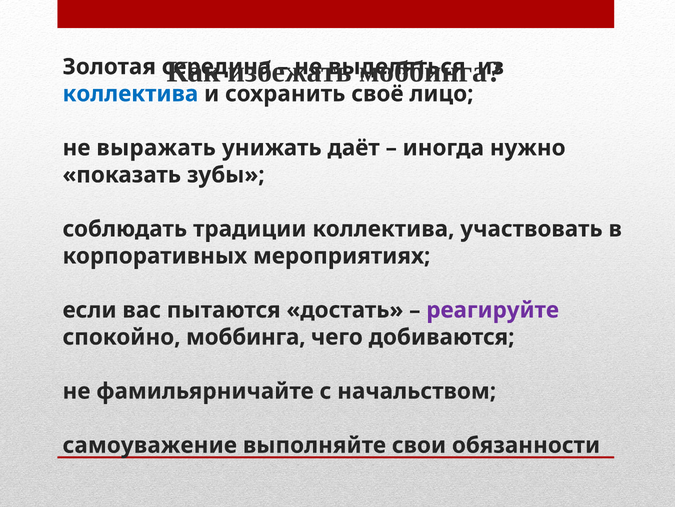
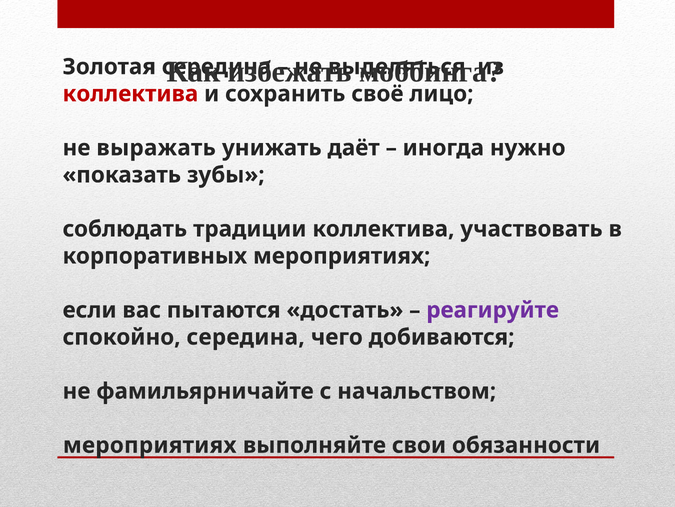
коллектива at (130, 94) colour: blue -> red
спокойно моббинга: моббинга -> середина
самоуважение at (150, 445): самоуважение -> мероприятиях
